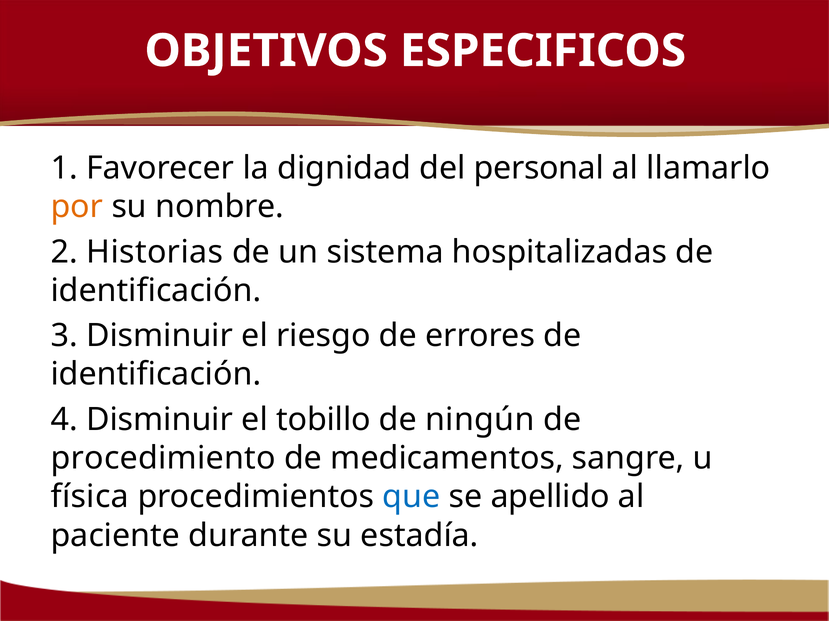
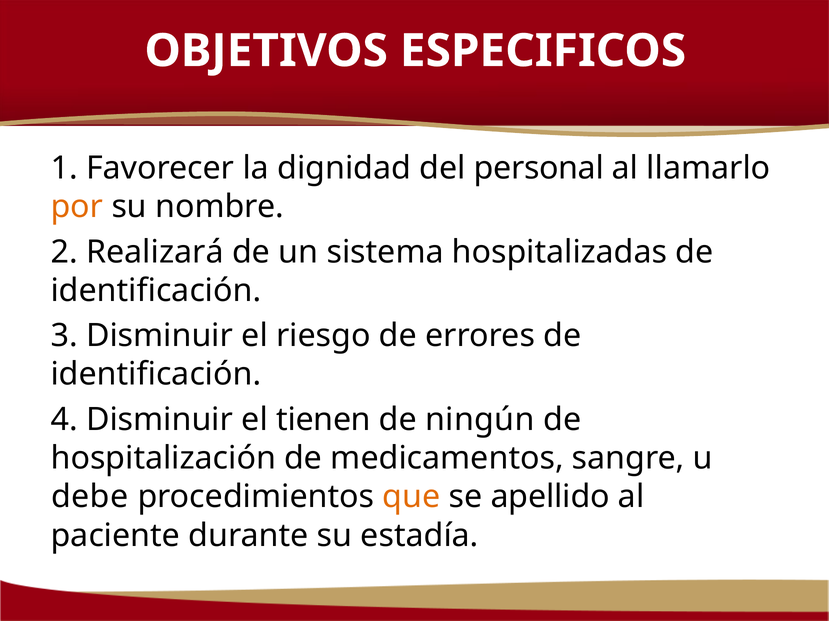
Historias: Historias -> Realizará
tobillo: tobillo -> tienen
procedimiento: procedimiento -> hospitalización
física: física -> debe
que colour: blue -> orange
